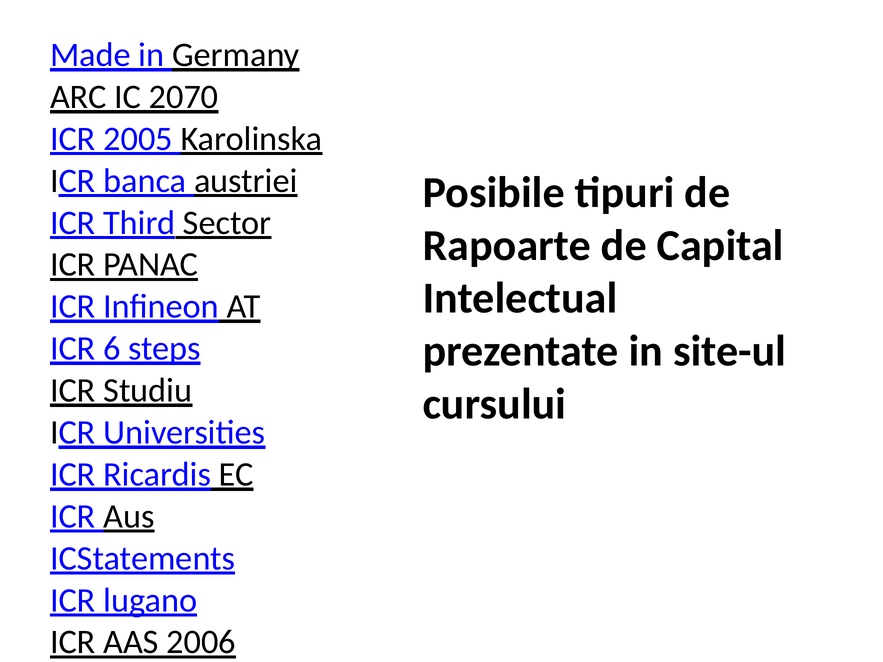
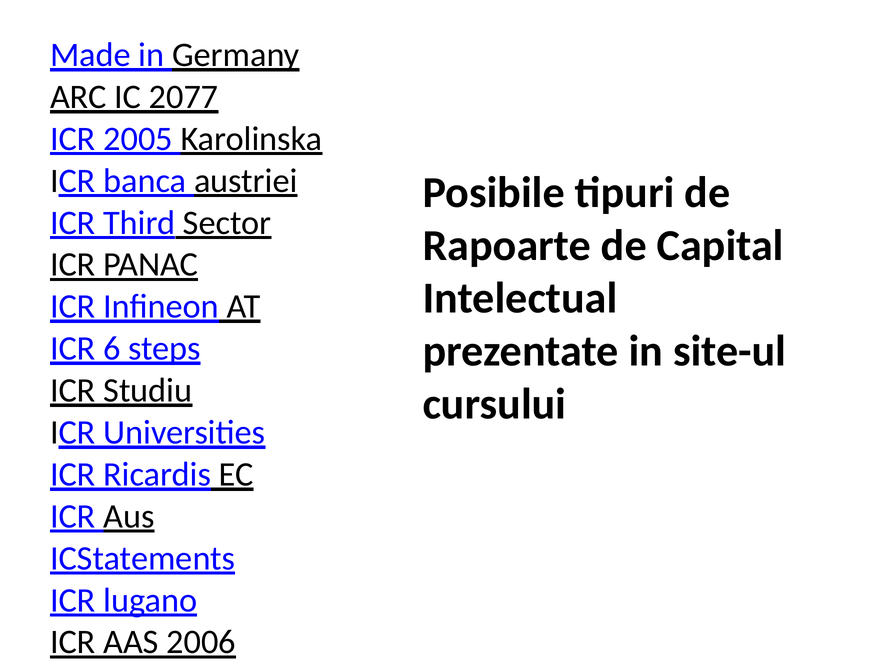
2070: 2070 -> 2077
